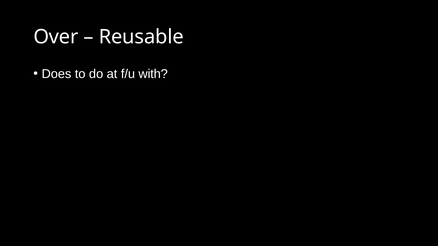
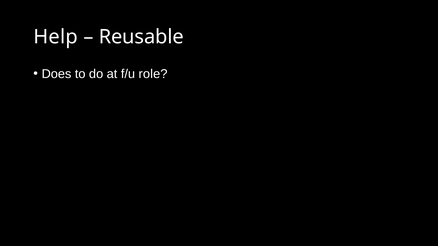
Over: Over -> Help
with: with -> role
